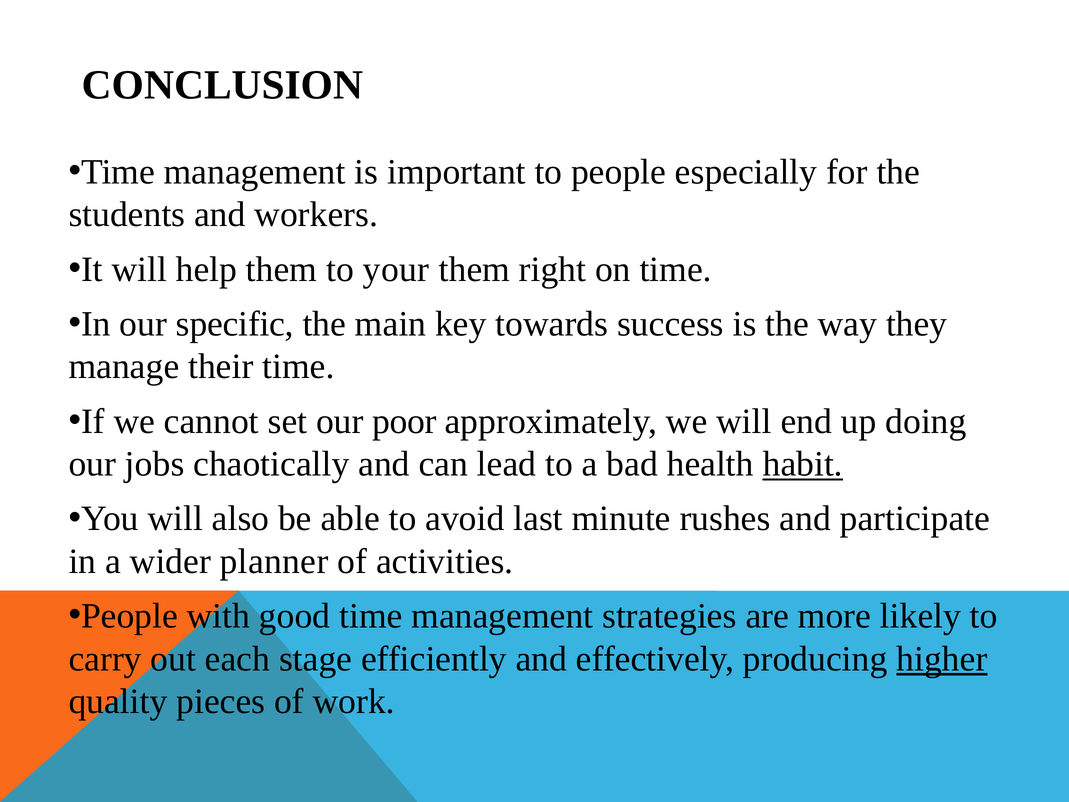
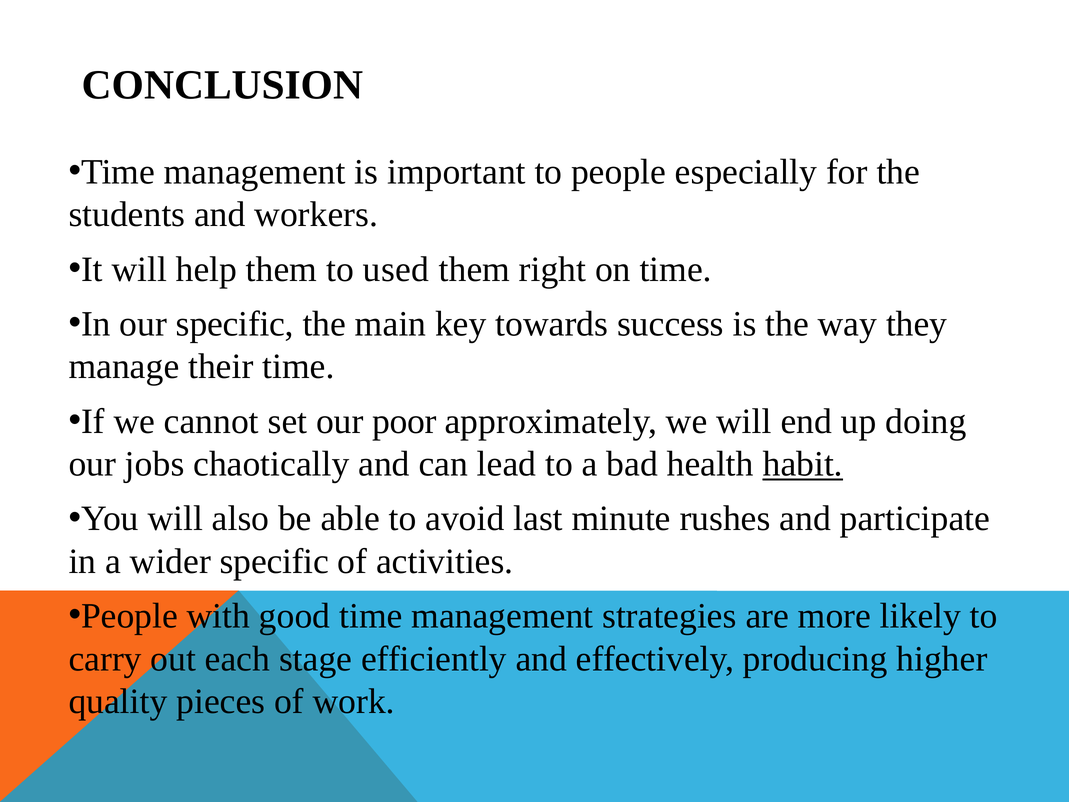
your: your -> used
wider planner: planner -> specific
higher underline: present -> none
